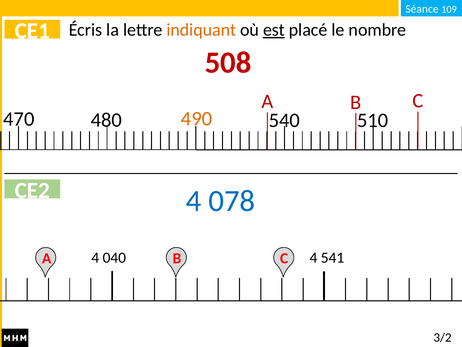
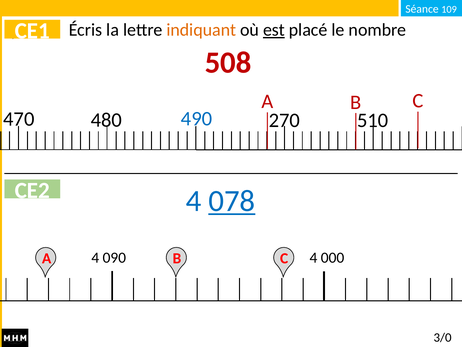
490 colour: orange -> blue
540: 540 -> 270
078 underline: none -> present
040: 040 -> 090
541: 541 -> 000
3/2: 3/2 -> 3/0
